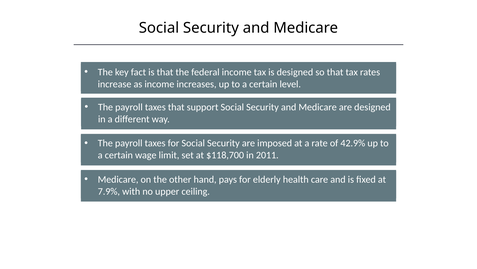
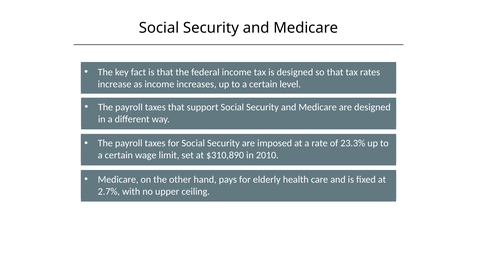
42.9%: 42.9% -> 23.3%
$118,700: $118,700 -> $310,890
2011: 2011 -> 2010
7.9%: 7.9% -> 2.7%
